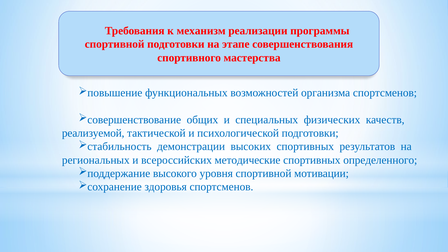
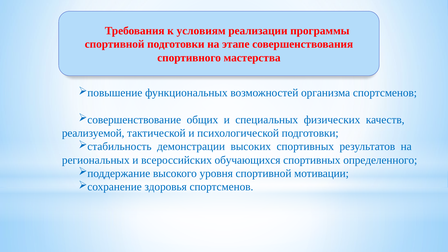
механизм: механизм -> условиям
методические: методические -> обучающихся
